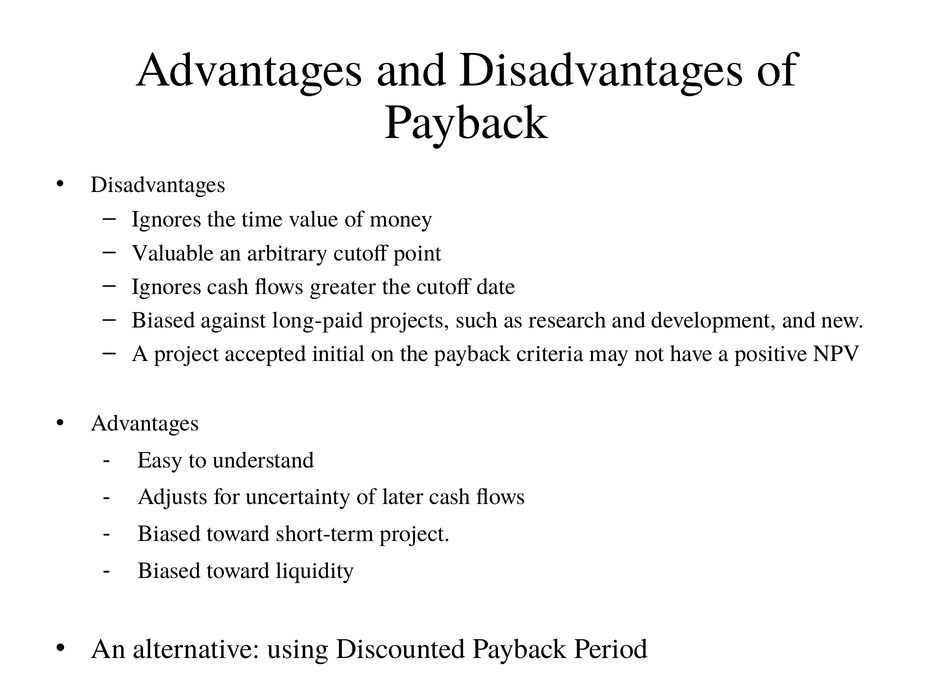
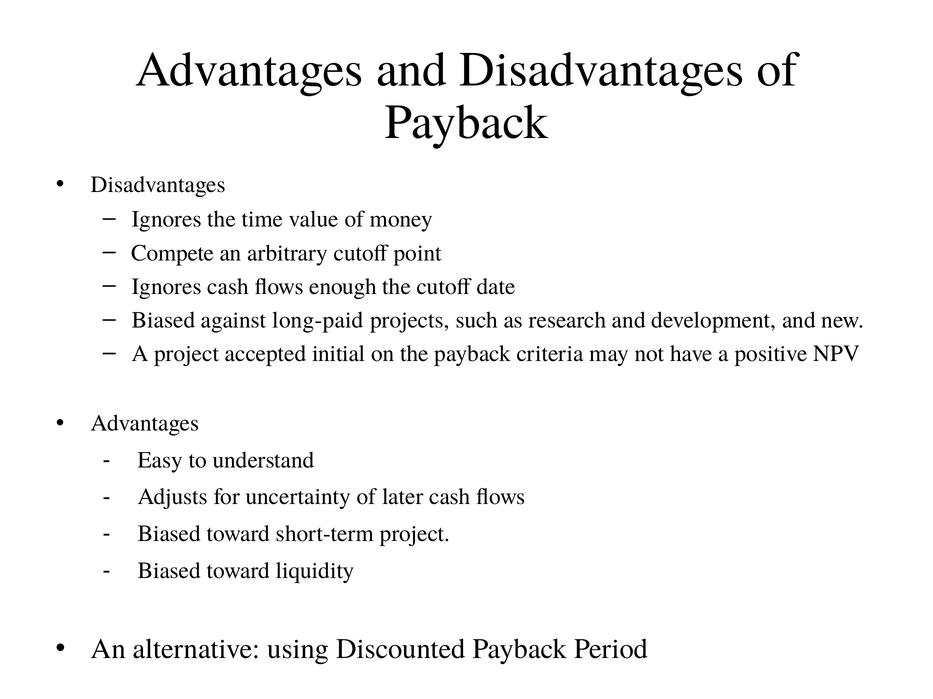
Valuable: Valuable -> Compete
greater: greater -> enough
